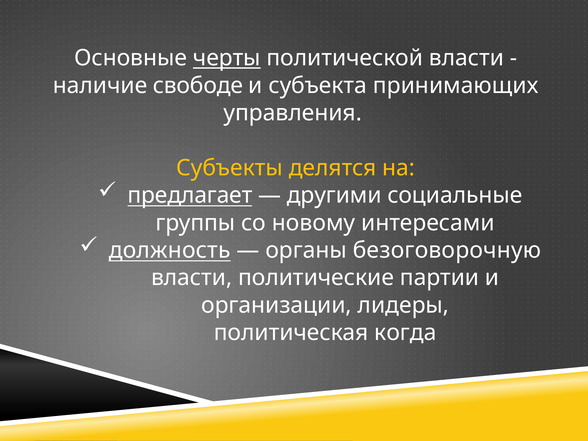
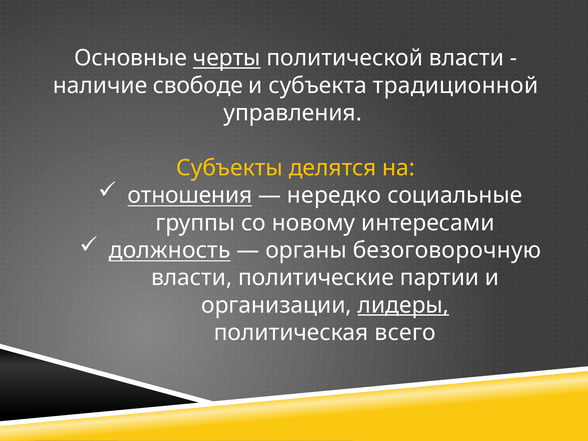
принимающих: принимающих -> традиционной
предлагает: предлагает -> отношения
другими: другими -> нередко
лидеры underline: none -> present
когда: когда -> всего
